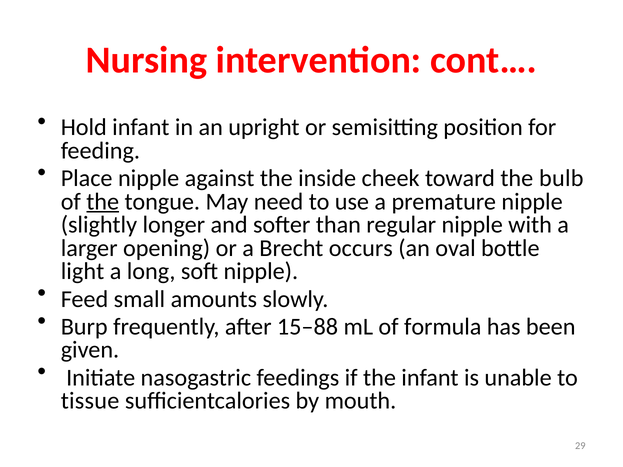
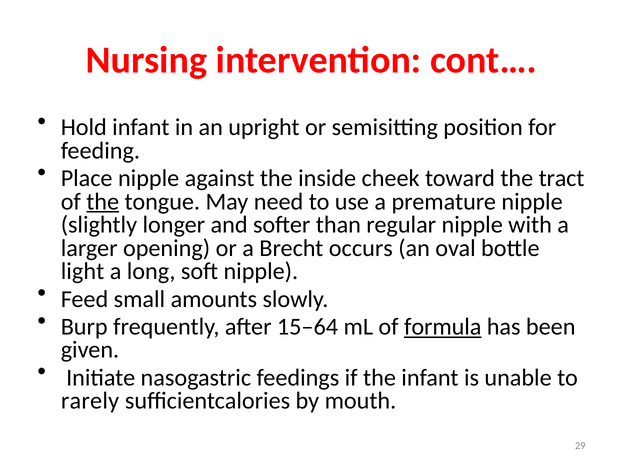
bulb: bulb -> tract
15–88: 15–88 -> 15–64
formula underline: none -> present
tissue: tissue -> rarely
